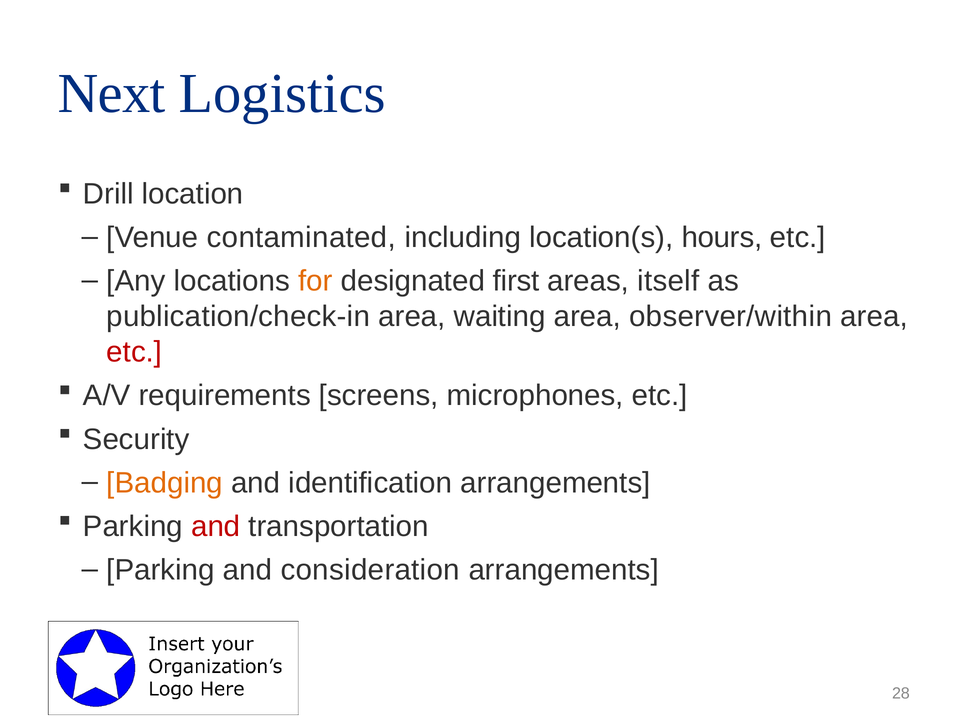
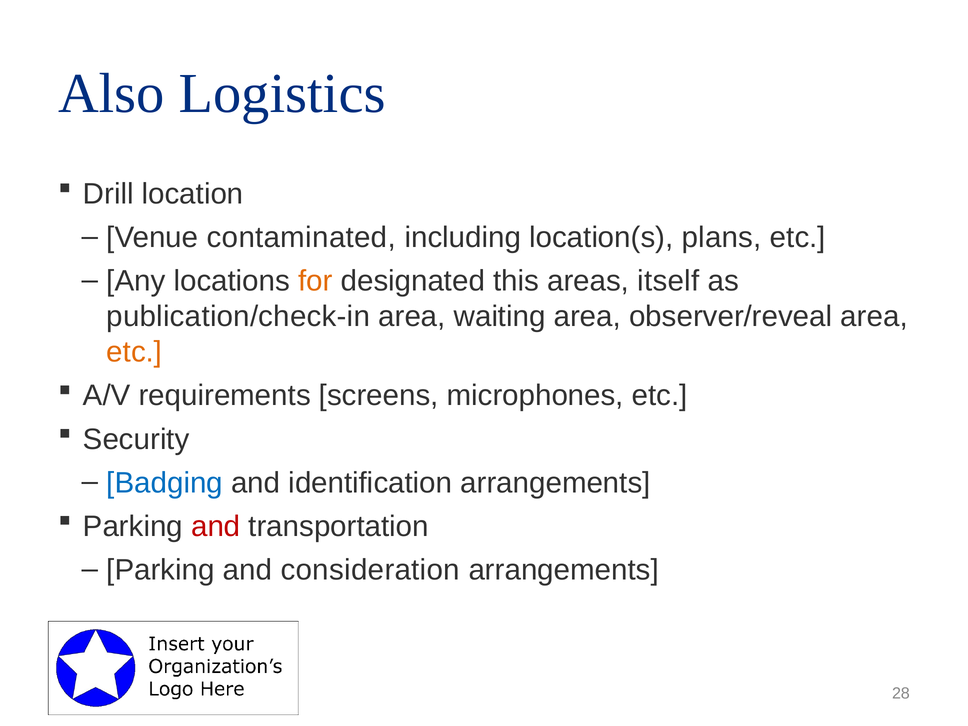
Next: Next -> Also
hours: hours -> plans
first: first -> this
observer/within: observer/within -> observer/reveal
etc at (134, 352) colour: red -> orange
Badging colour: orange -> blue
